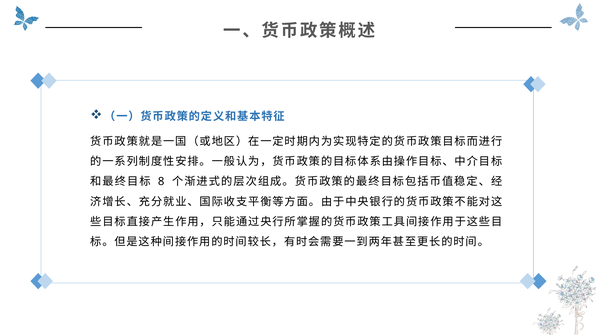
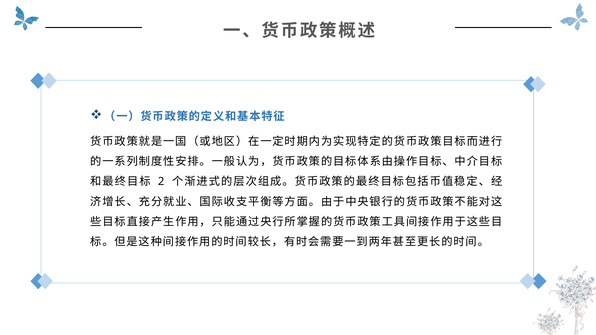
8: 8 -> 2
